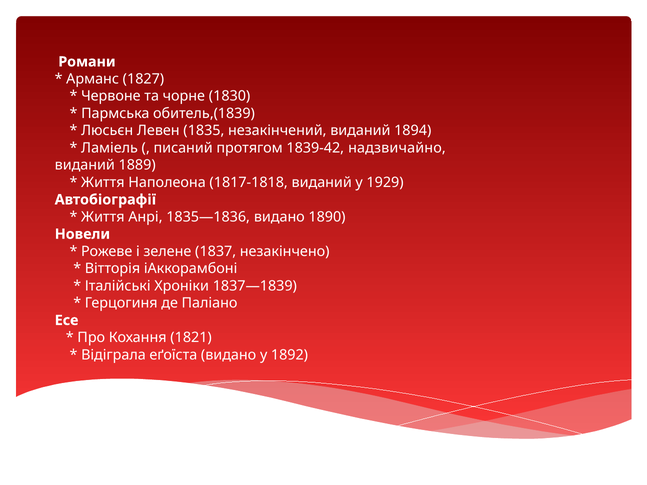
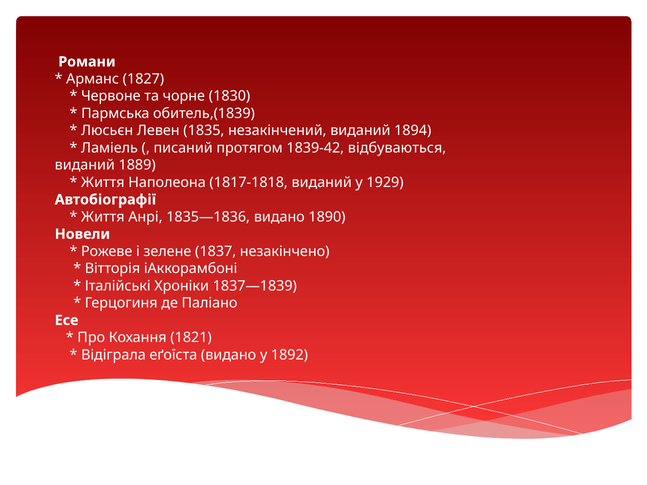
надзвичайно: надзвичайно -> відбуваються
